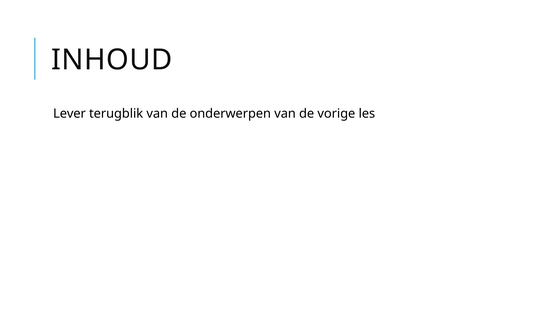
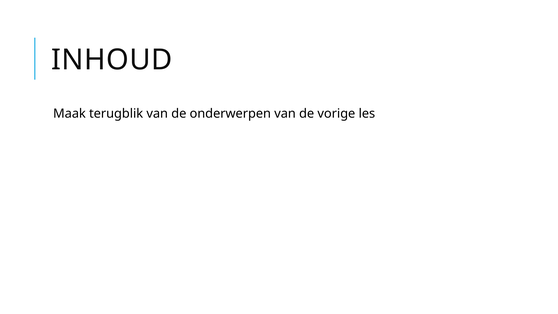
Lever: Lever -> Maak
